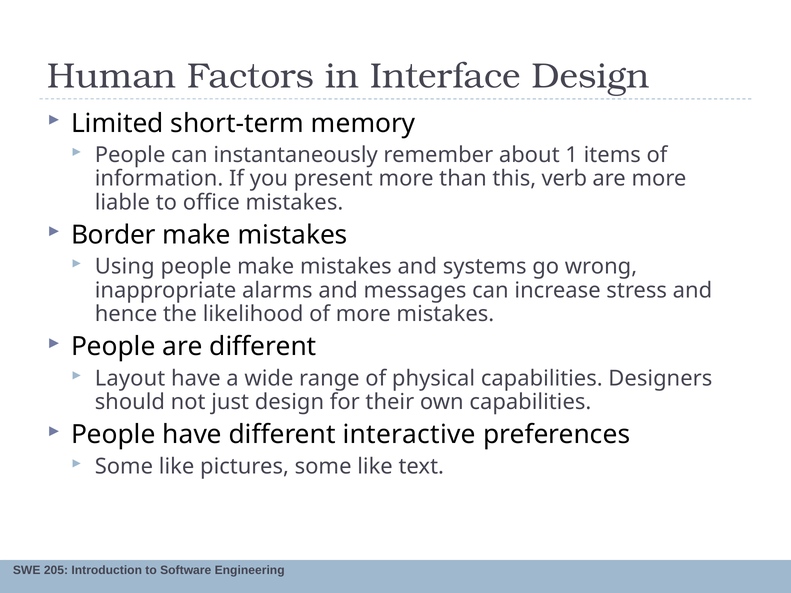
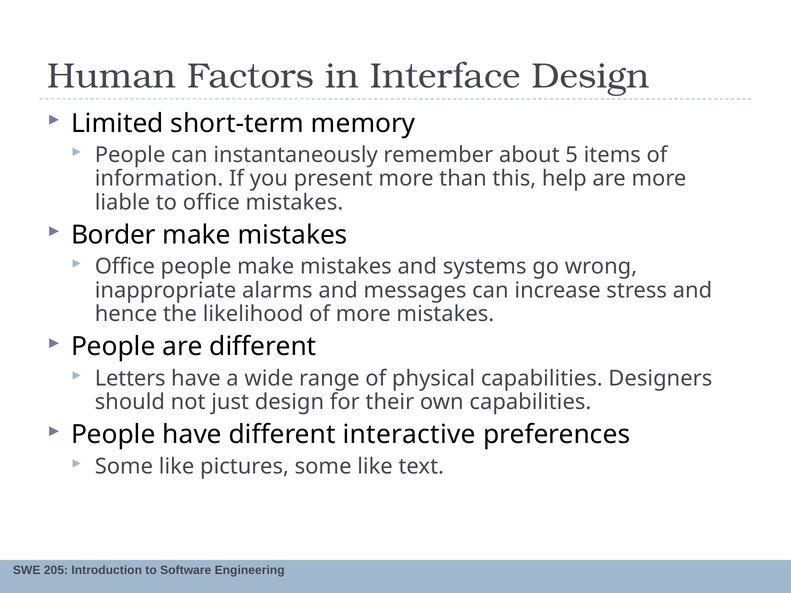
1: 1 -> 5
verb: verb -> help
Using at (125, 267): Using -> Office
Layout: Layout -> Letters
